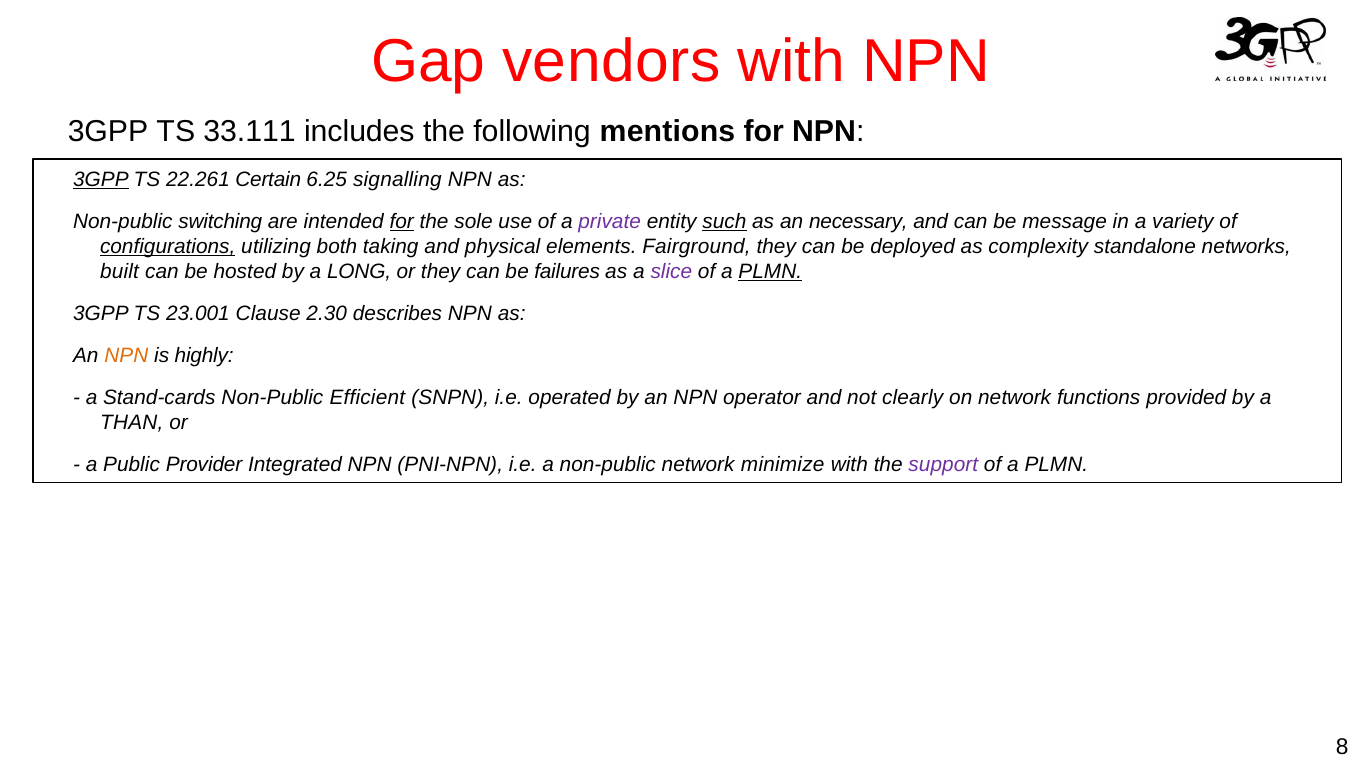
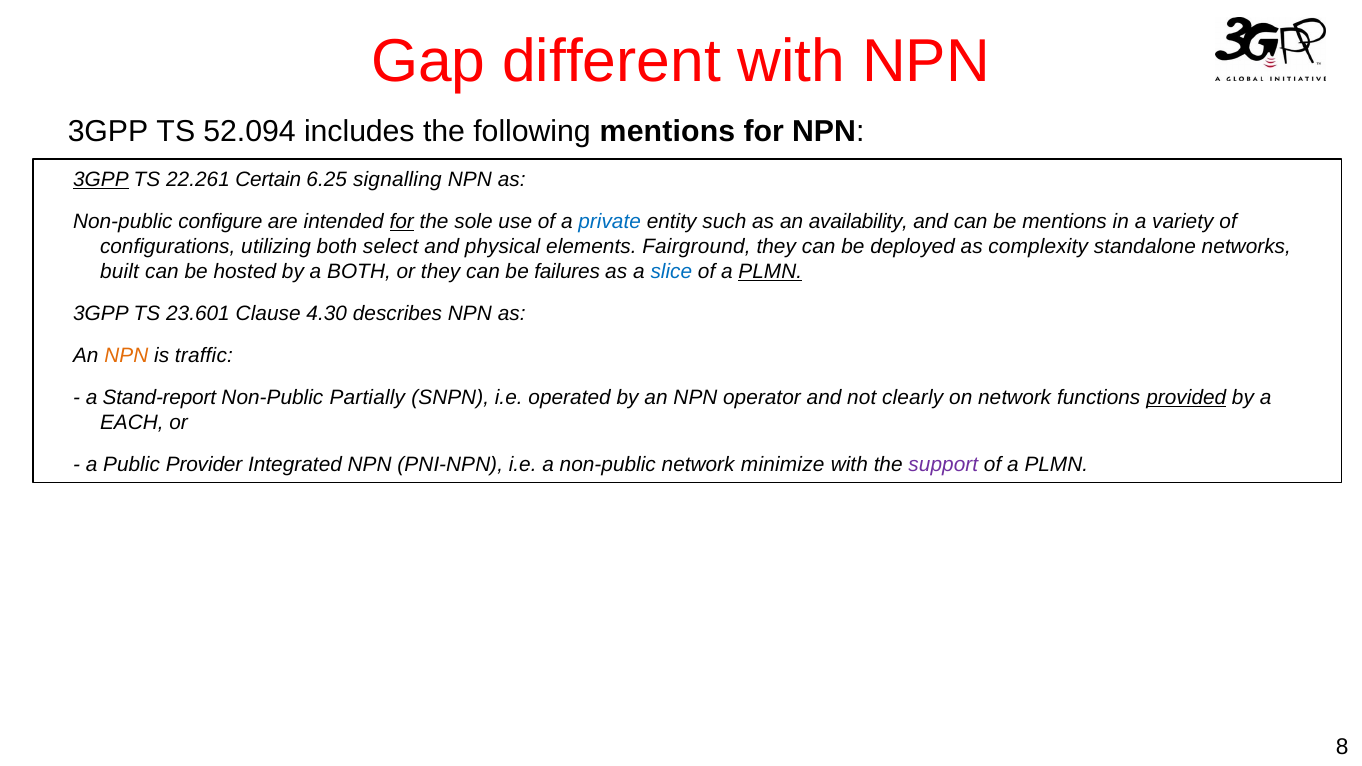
vendors: vendors -> different
33.111: 33.111 -> 52.094
switching: switching -> configure
private colour: purple -> blue
such underline: present -> none
necessary: necessary -> availability
be message: message -> mentions
configurations underline: present -> none
taking: taking -> select
a LONG: LONG -> BOTH
slice colour: purple -> blue
23.001: 23.001 -> 23.601
2.30: 2.30 -> 4.30
highly: highly -> traffic
Stand-cards: Stand-cards -> Stand-report
Efficient: Efficient -> Partially
provided underline: none -> present
THAN: THAN -> EACH
